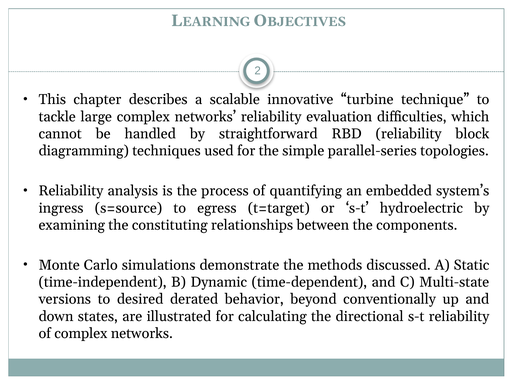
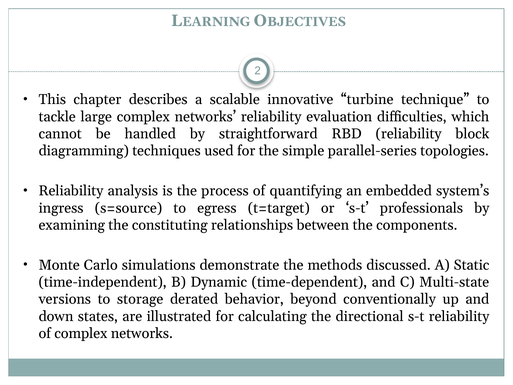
hydroelectric: hydroelectric -> professionals
desired: desired -> storage
